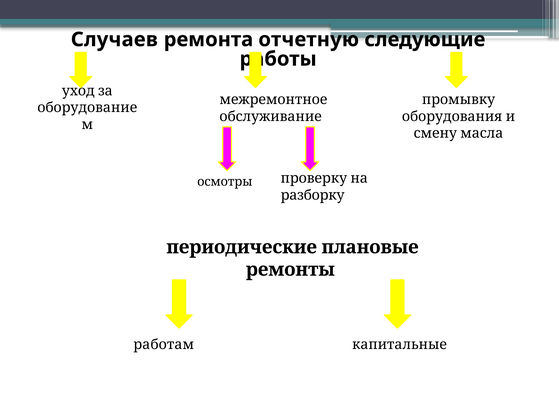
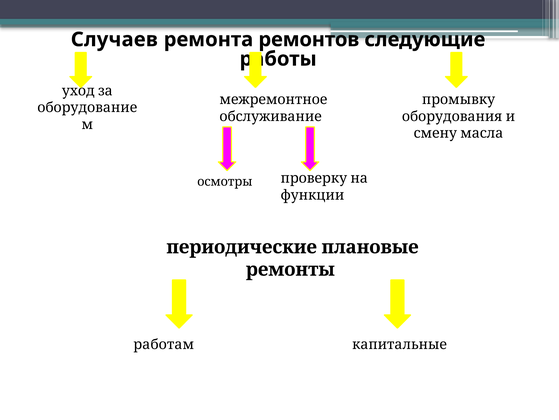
отчетную: отчетную -> ремонтов
разборку: разборку -> функции
